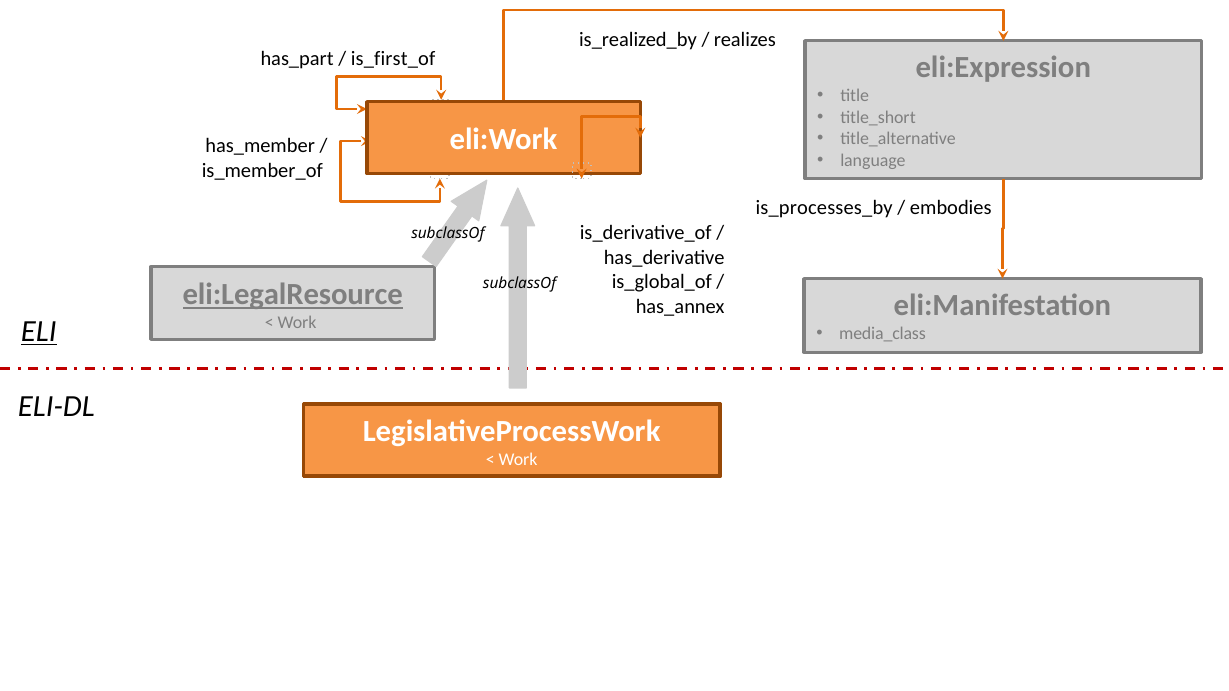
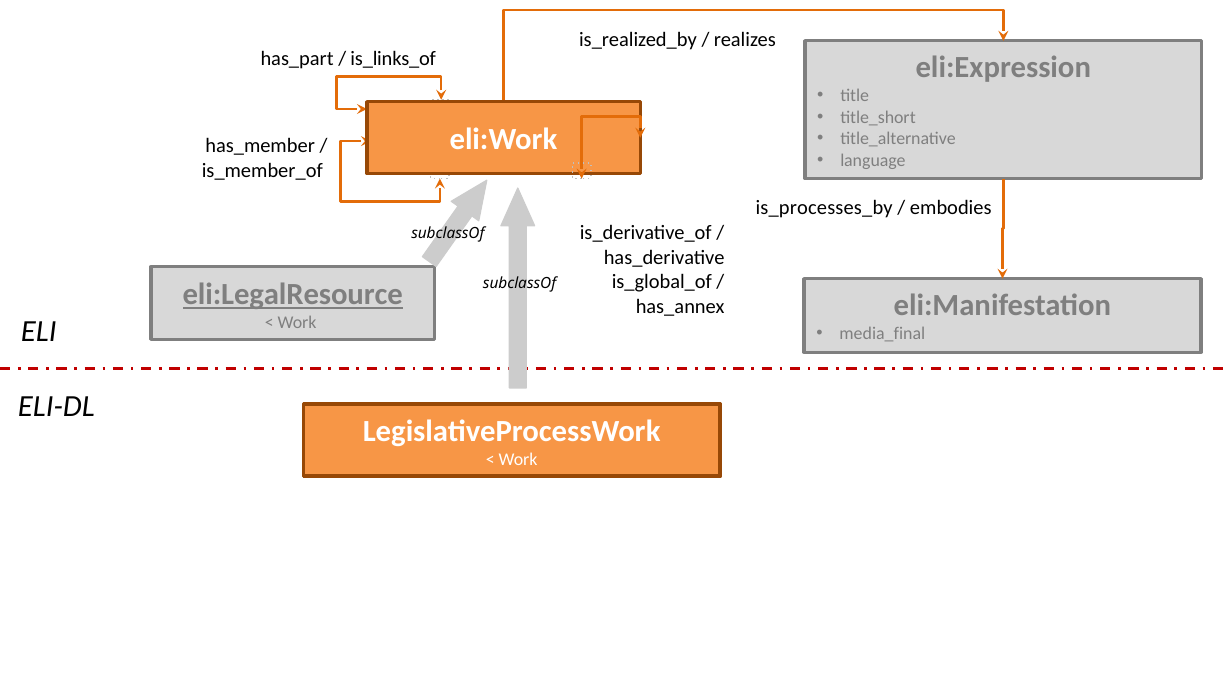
is_first_of: is_first_of -> is_links_of
ELI underline: present -> none
media_class: media_class -> media_final
